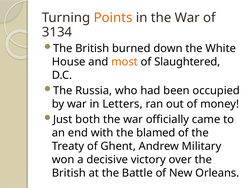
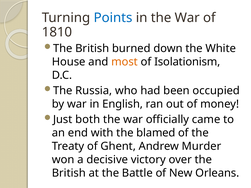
Points colour: orange -> blue
3134: 3134 -> 1810
Slaughtered: Slaughtered -> Isolationism
Letters: Letters -> English
Military: Military -> Murder
